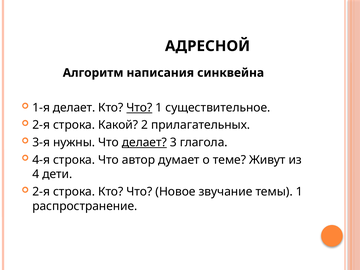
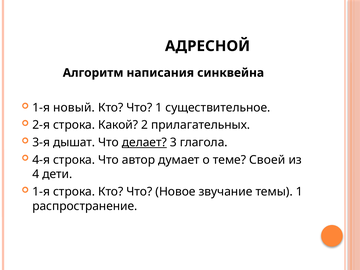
1-я делает: делает -> новый
Что at (139, 108) underline: present -> none
нужны: нужны -> дышат
Живут: Живут -> Своей
2-я at (41, 192): 2-я -> 1-я
